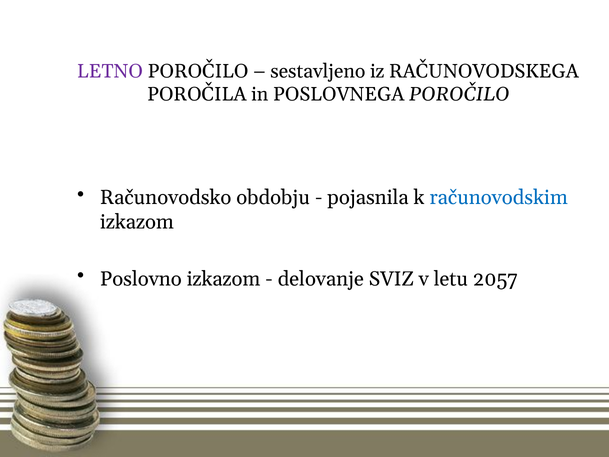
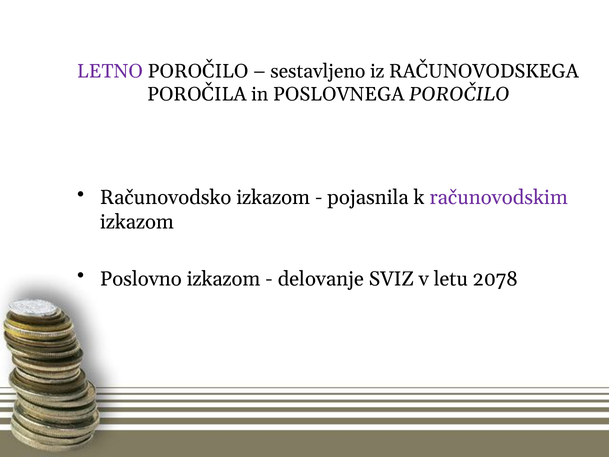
Računovodsko obdobju: obdobju -> izkazom
računovodskim colour: blue -> purple
2057: 2057 -> 2078
